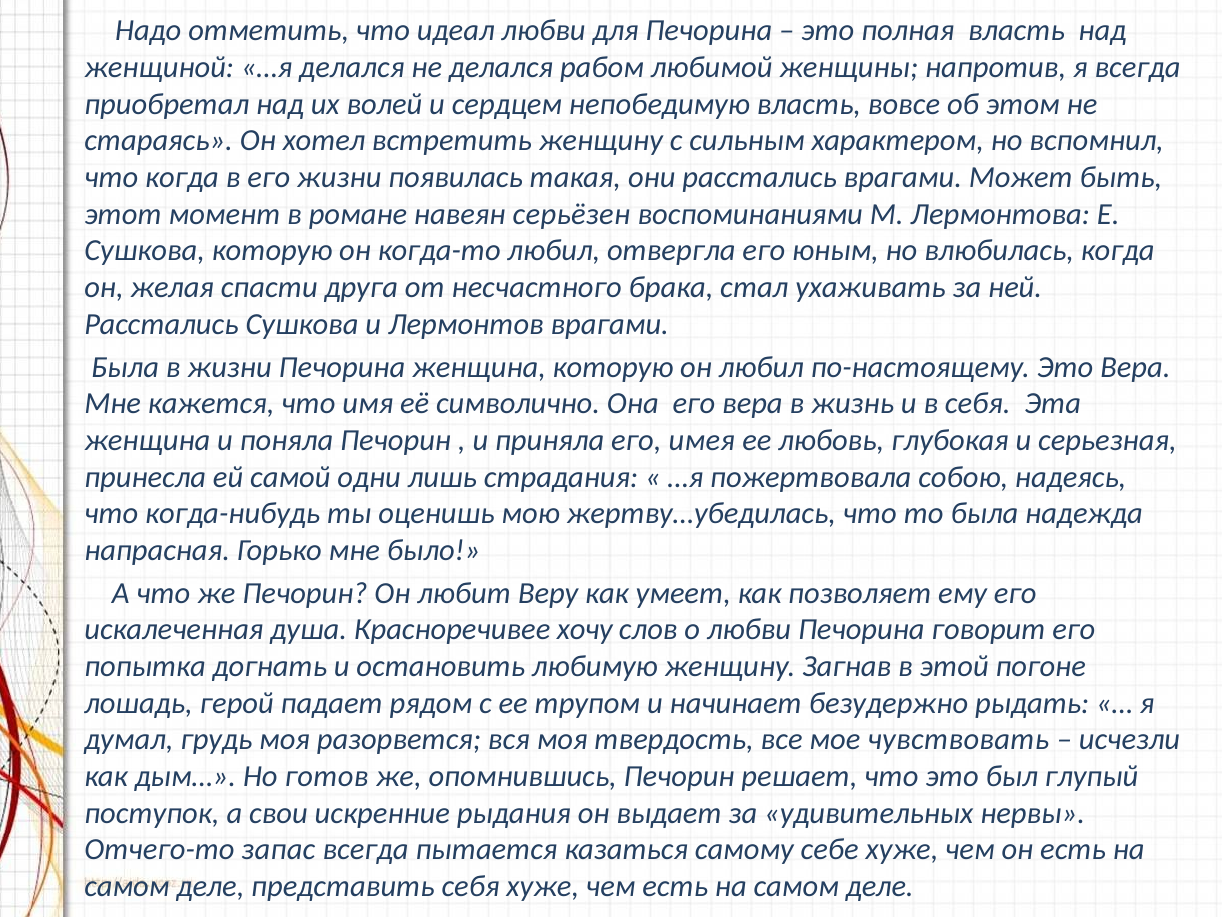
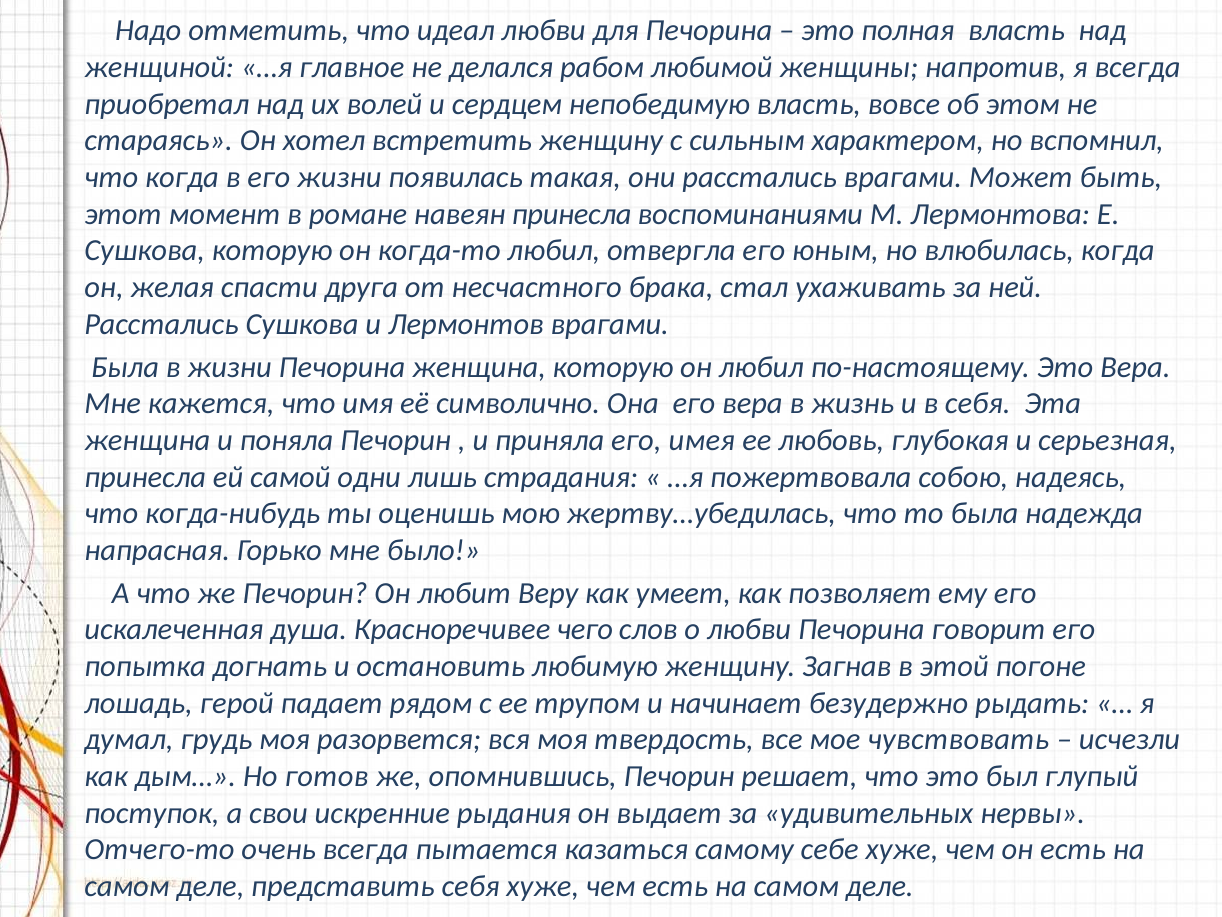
…я делался: делался -> главное
навеян серьёзен: серьёзен -> принесла
хочу: хочу -> чего
запас: запас -> очень
